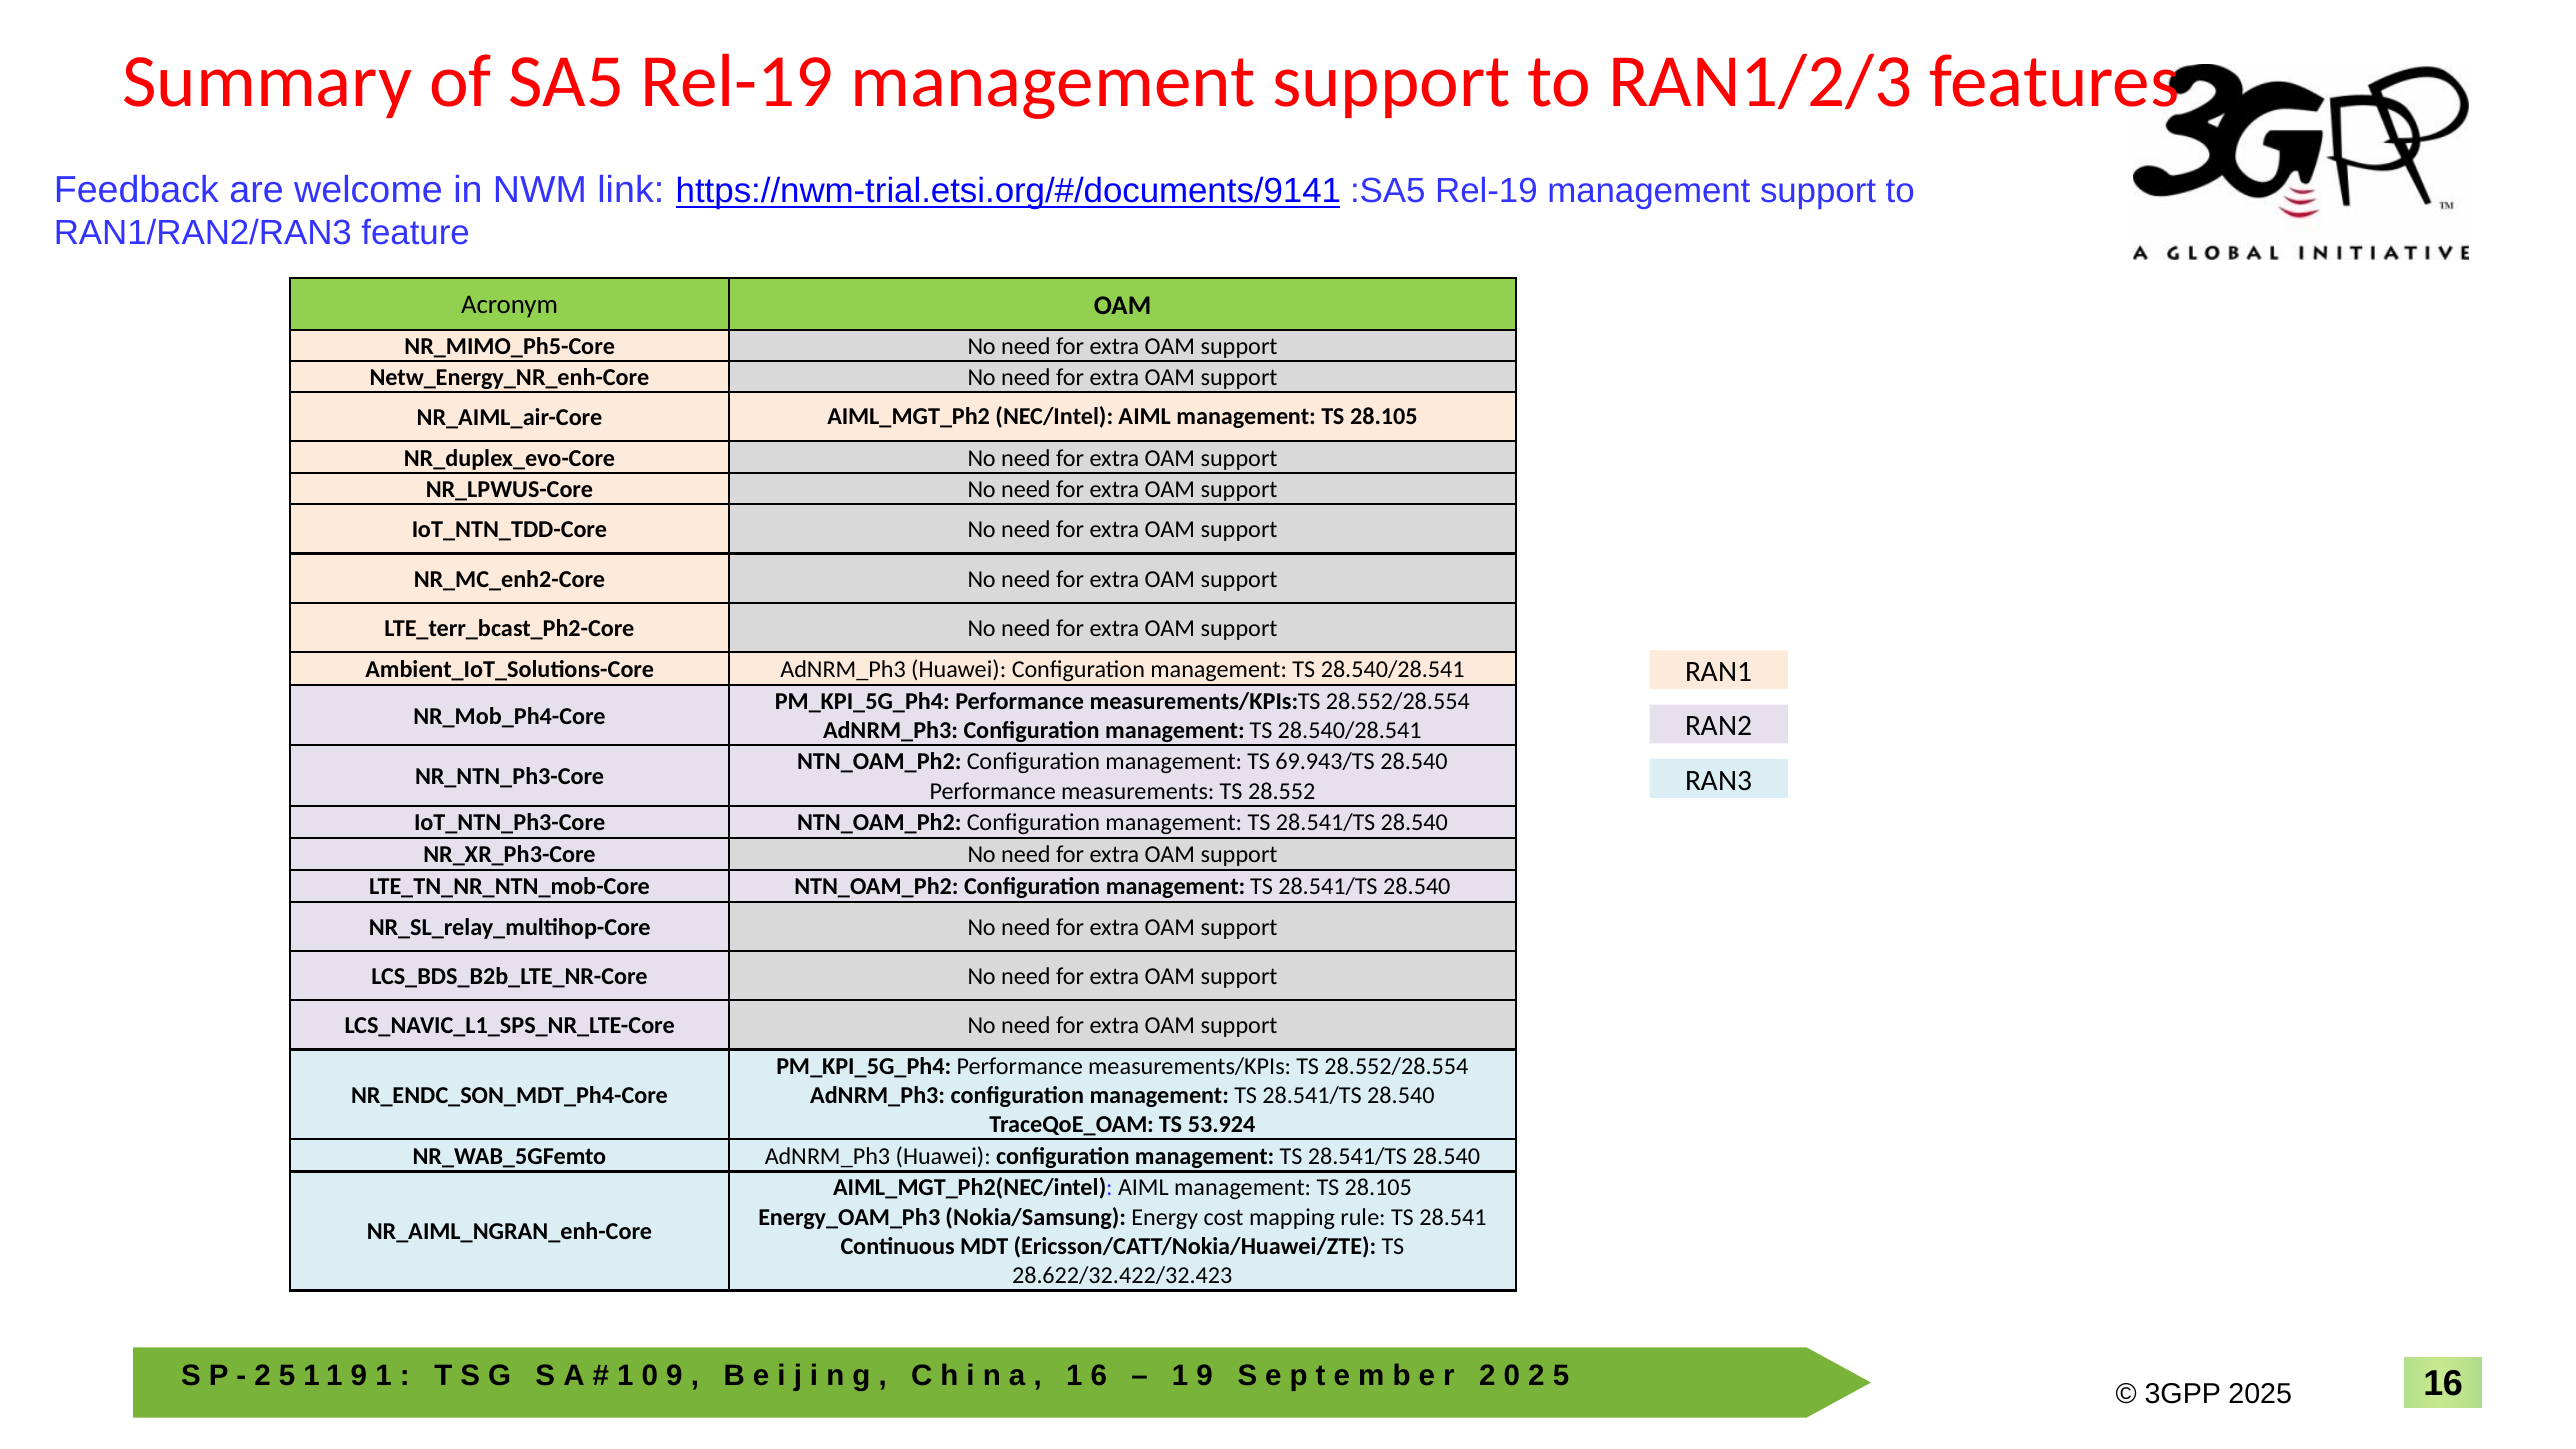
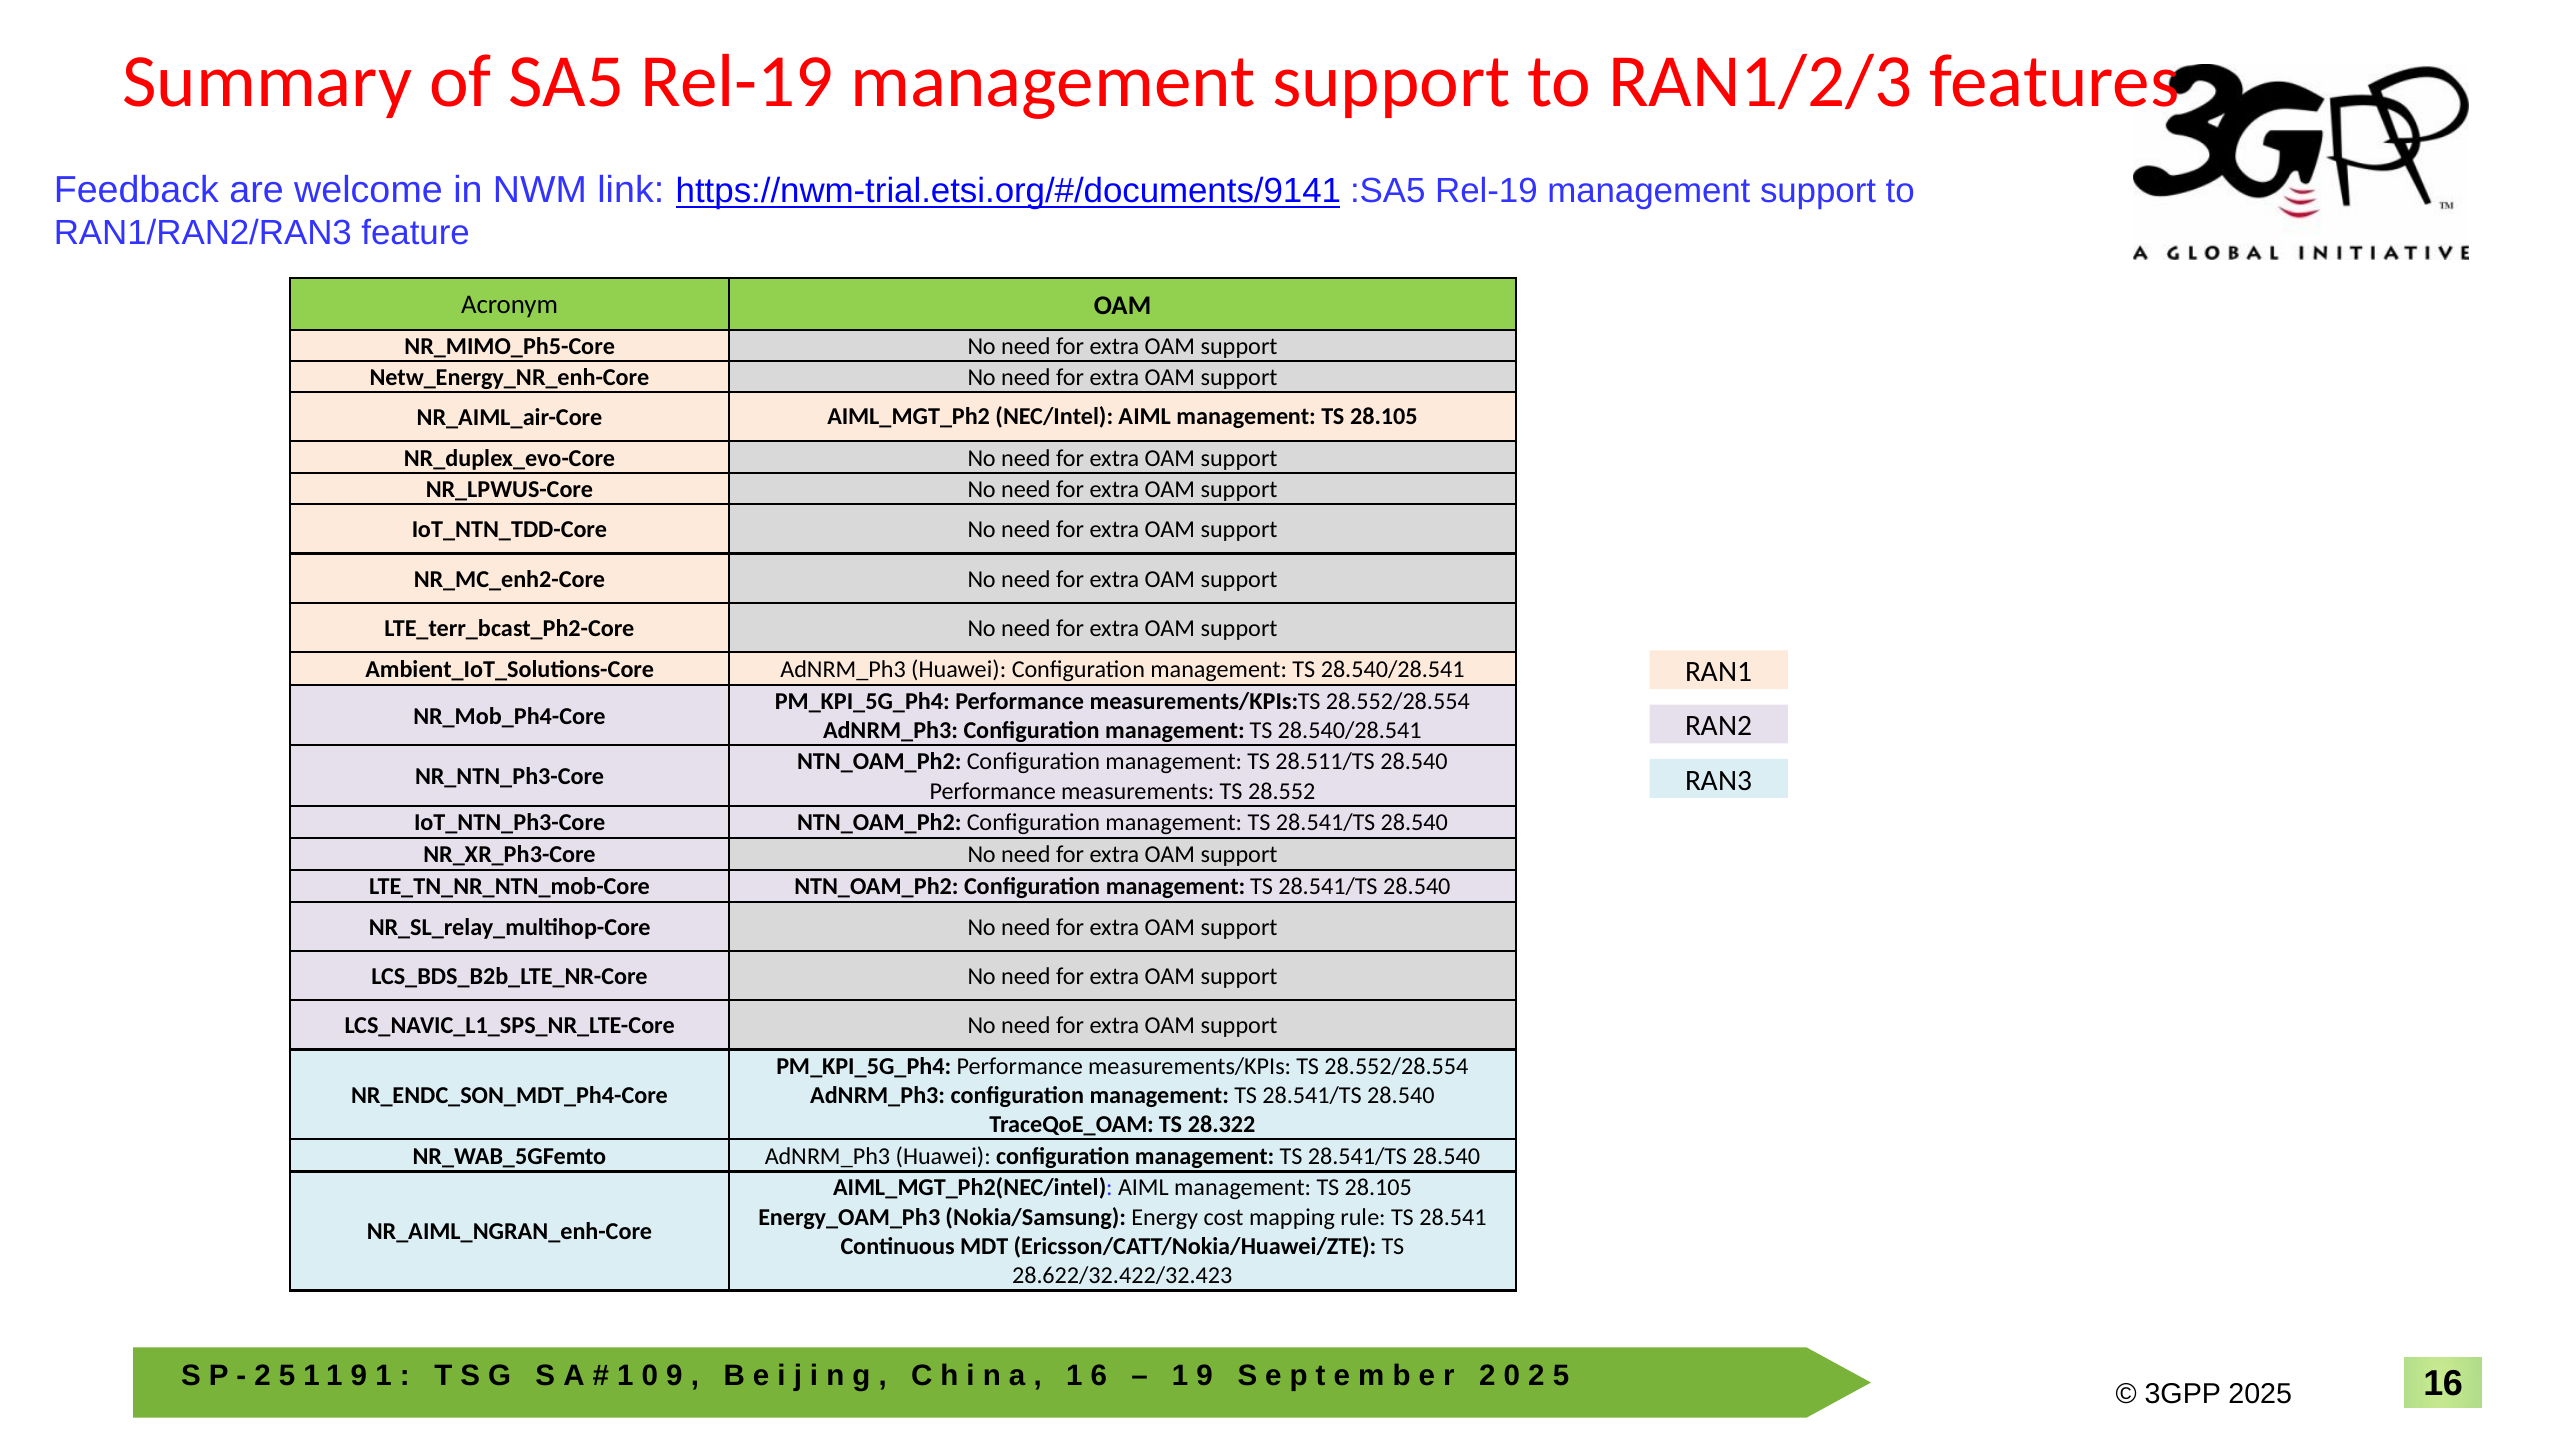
69.943/TS: 69.943/TS -> 28.511/TS
53.924: 53.924 -> 28.322
